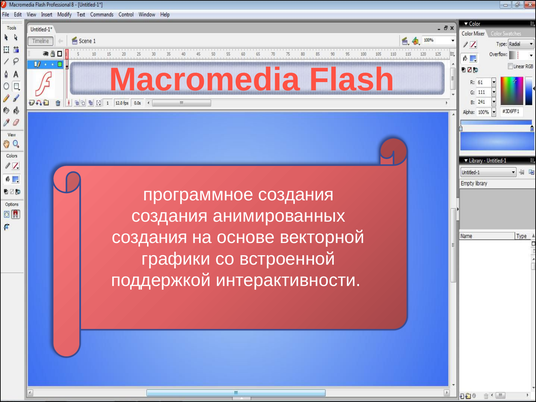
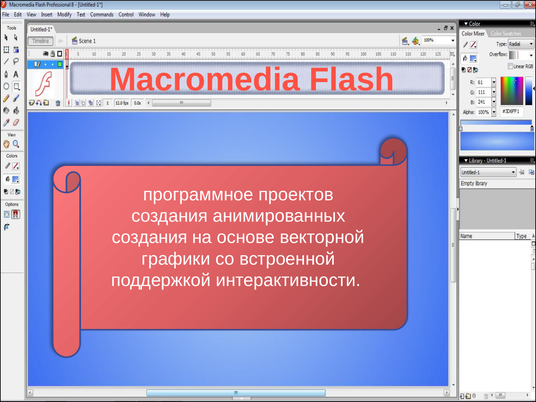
программное создания: создания -> проектов
